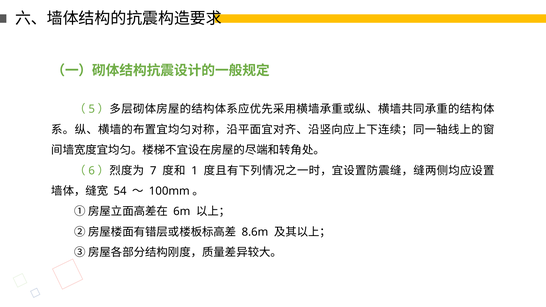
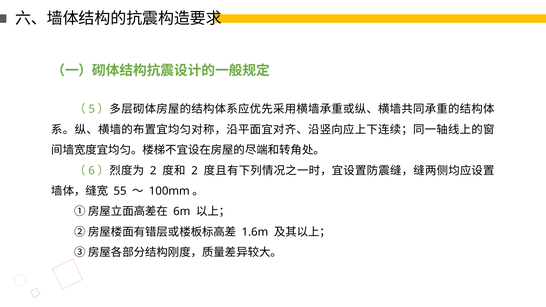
7 at (153, 171): 7 -> 2
1 at (195, 171): 1 -> 2
54: 54 -> 55
8.6m: 8.6m -> 1.6m
